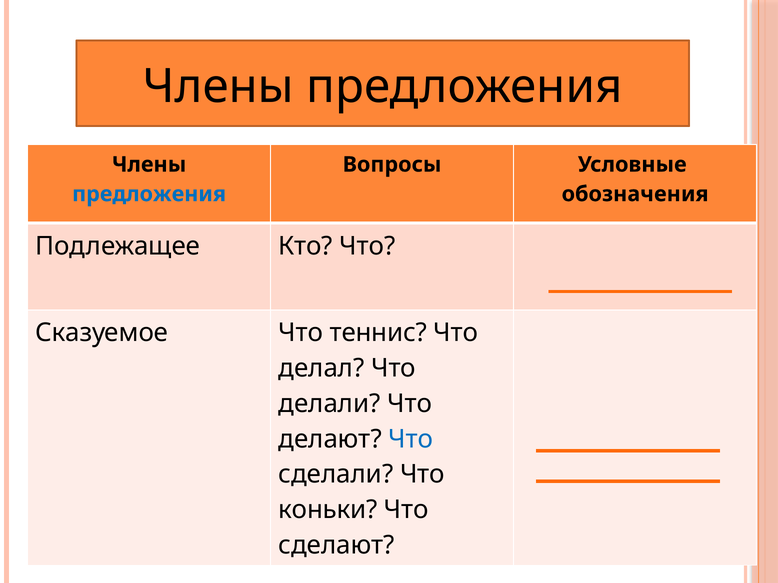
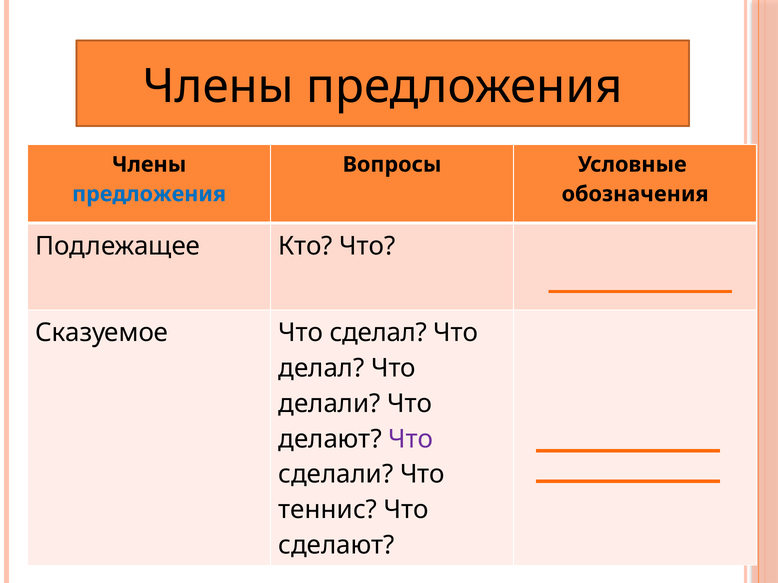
теннис: теннис -> сделал
Что at (411, 439) colour: blue -> purple
коньки: коньки -> теннис
